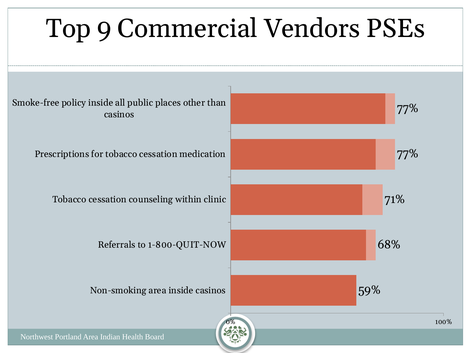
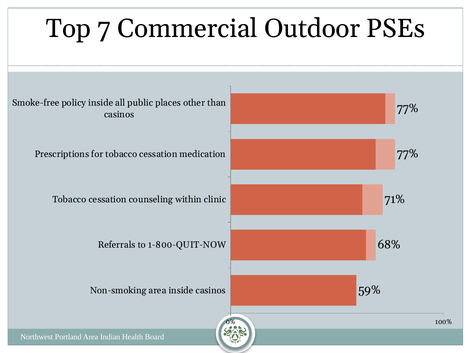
9: 9 -> 7
Vendors: Vendors -> Outdoor
